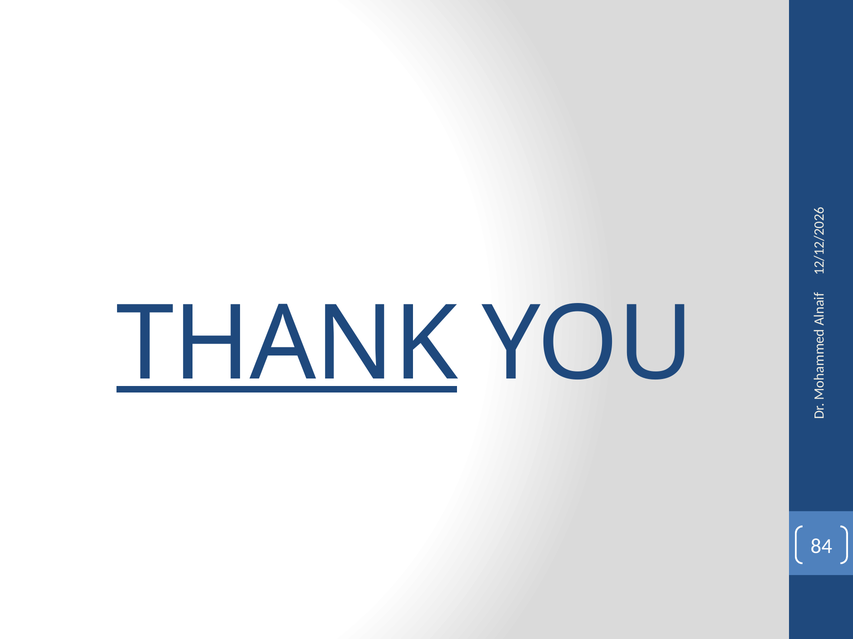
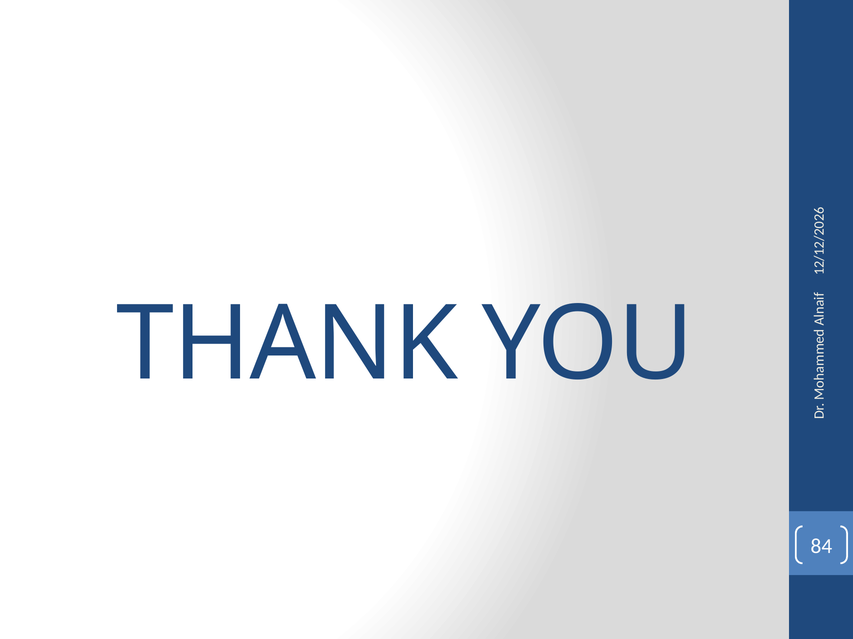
THANK underline: present -> none
